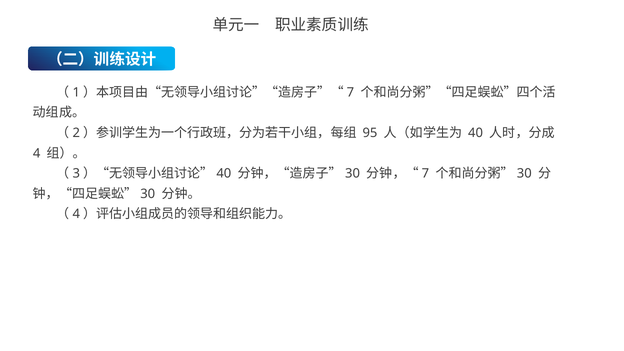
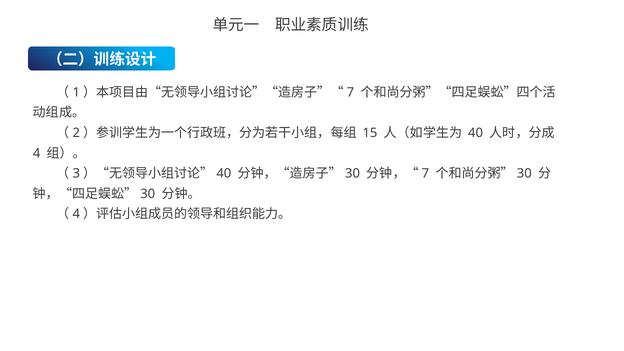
95: 95 -> 15
